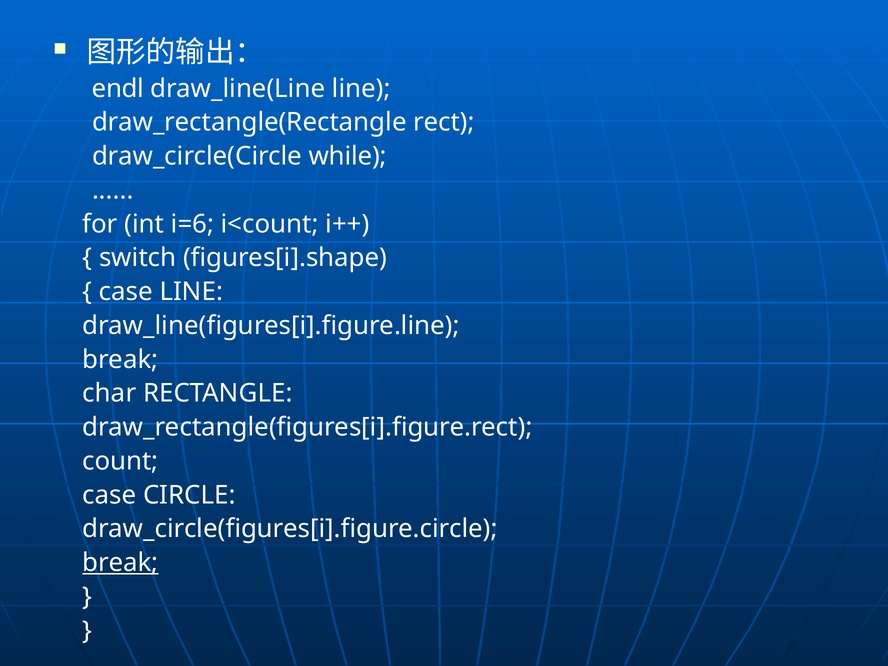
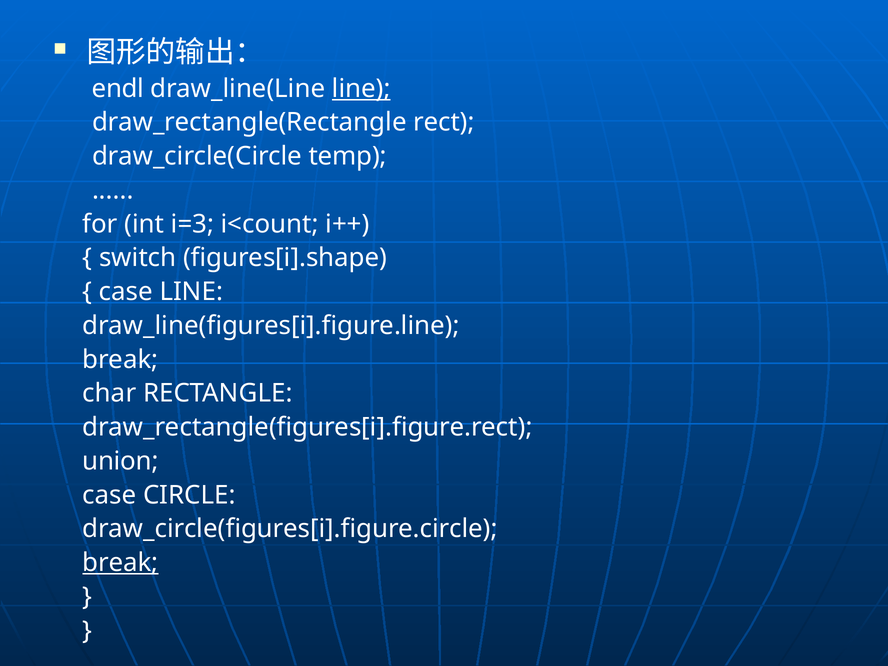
line at (361, 88) underline: none -> present
while: while -> temp
i=6: i=6 -> i=3
count: count -> union
